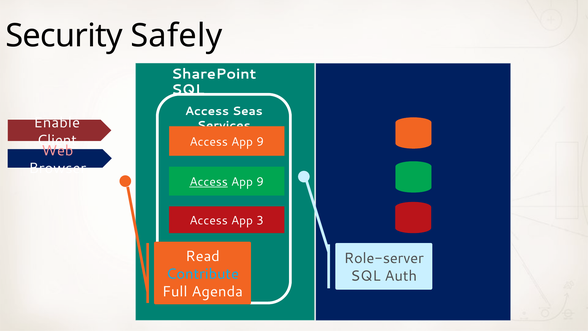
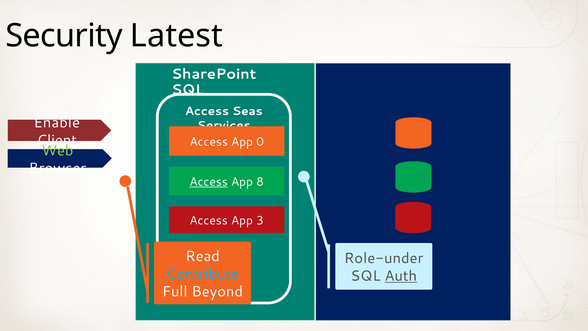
Safely: Safely -> Latest
9 at (260, 142): 9 -> 0
Web colour: pink -> light green
9 at (260, 182): 9 -> 8
Role-server: Role-server -> Role-under
Auth underline: none -> present
Agenda: Agenda -> Beyond
